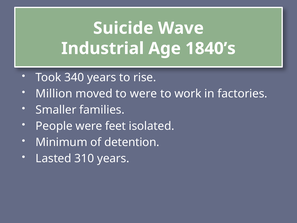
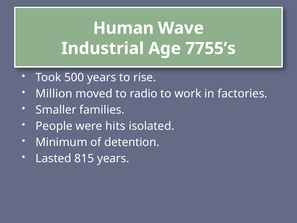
Suicide: Suicide -> Human
1840’s: 1840’s -> 7755’s
340: 340 -> 500
to were: were -> radio
feet: feet -> hits
310: 310 -> 815
